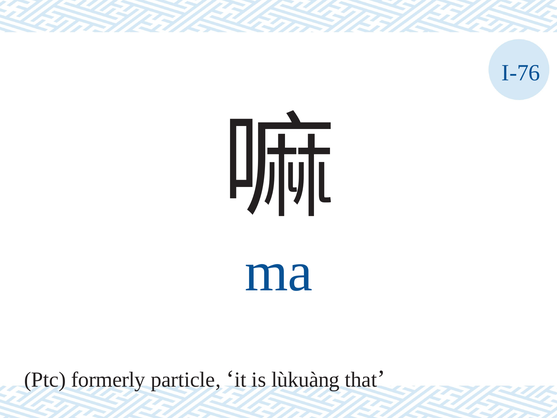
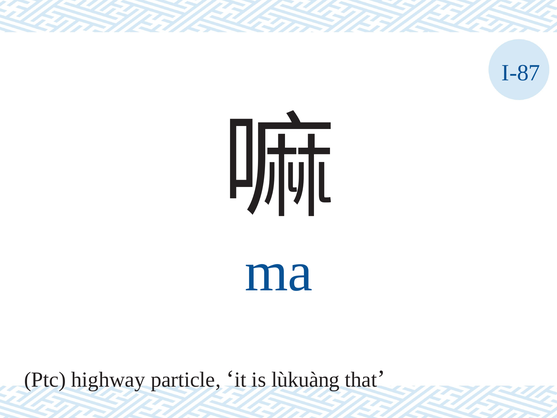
I-76: I-76 -> I-87
formerly: formerly -> highway
